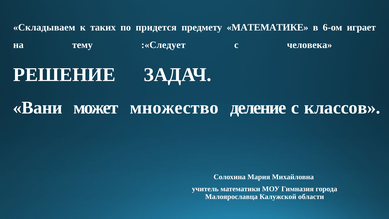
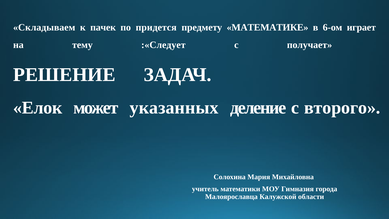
таких: таких -> пачек
человека: человека -> получает
Вани: Вани -> Елок
множество: множество -> указанных
классов: классов -> второго
